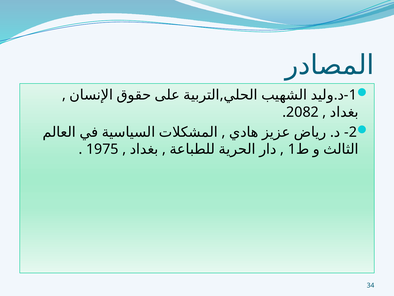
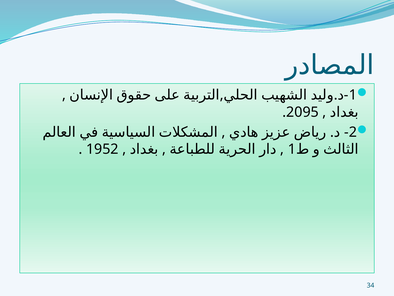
2082: 2082 -> 2095
1975: 1975 -> 1952
